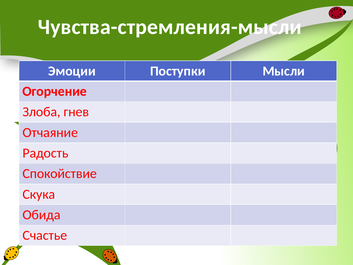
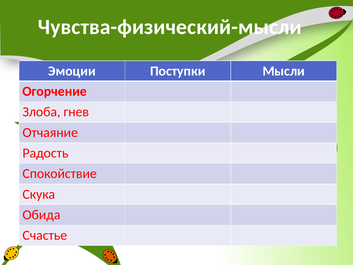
Чувства-стремления-мысли: Чувства-стремления-мысли -> Чувства-физический-мысли
